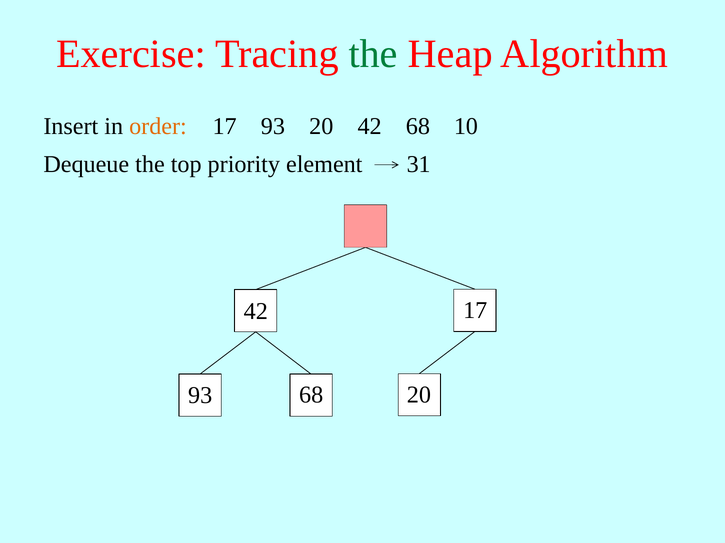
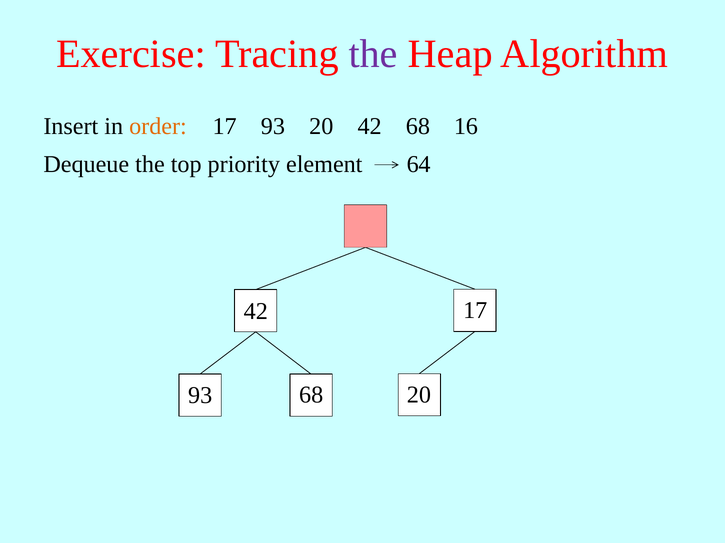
the at (373, 54) colour: green -> purple
10: 10 -> 16
31: 31 -> 64
